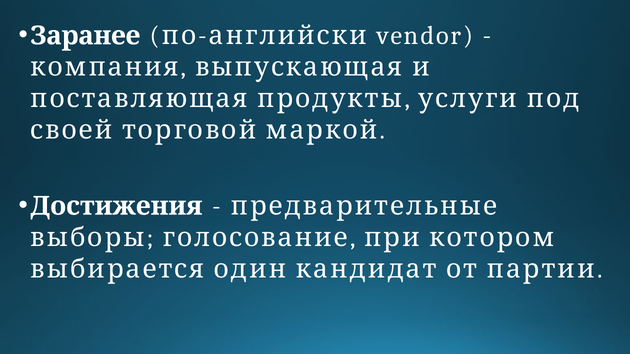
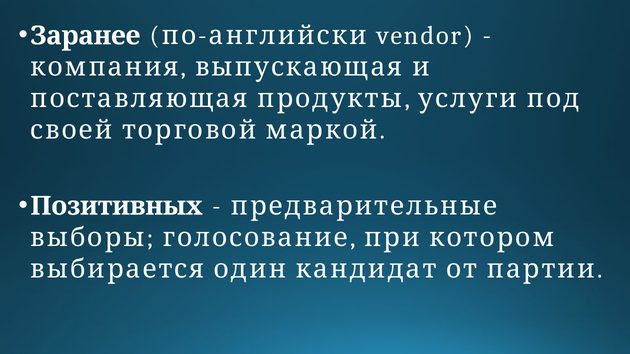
Достижения: Достижения -> Позитивных
